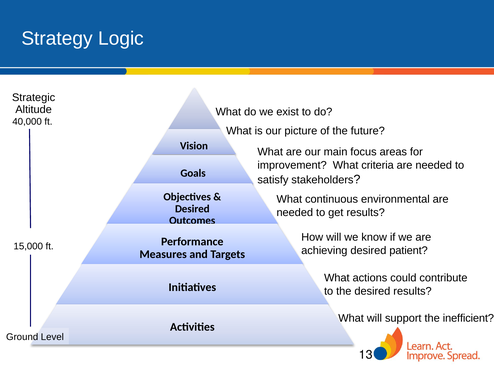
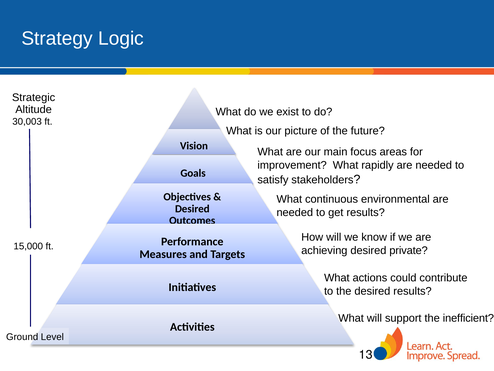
40,000: 40,000 -> 30,003
criteria: criteria -> rapidly
patient: patient -> private
